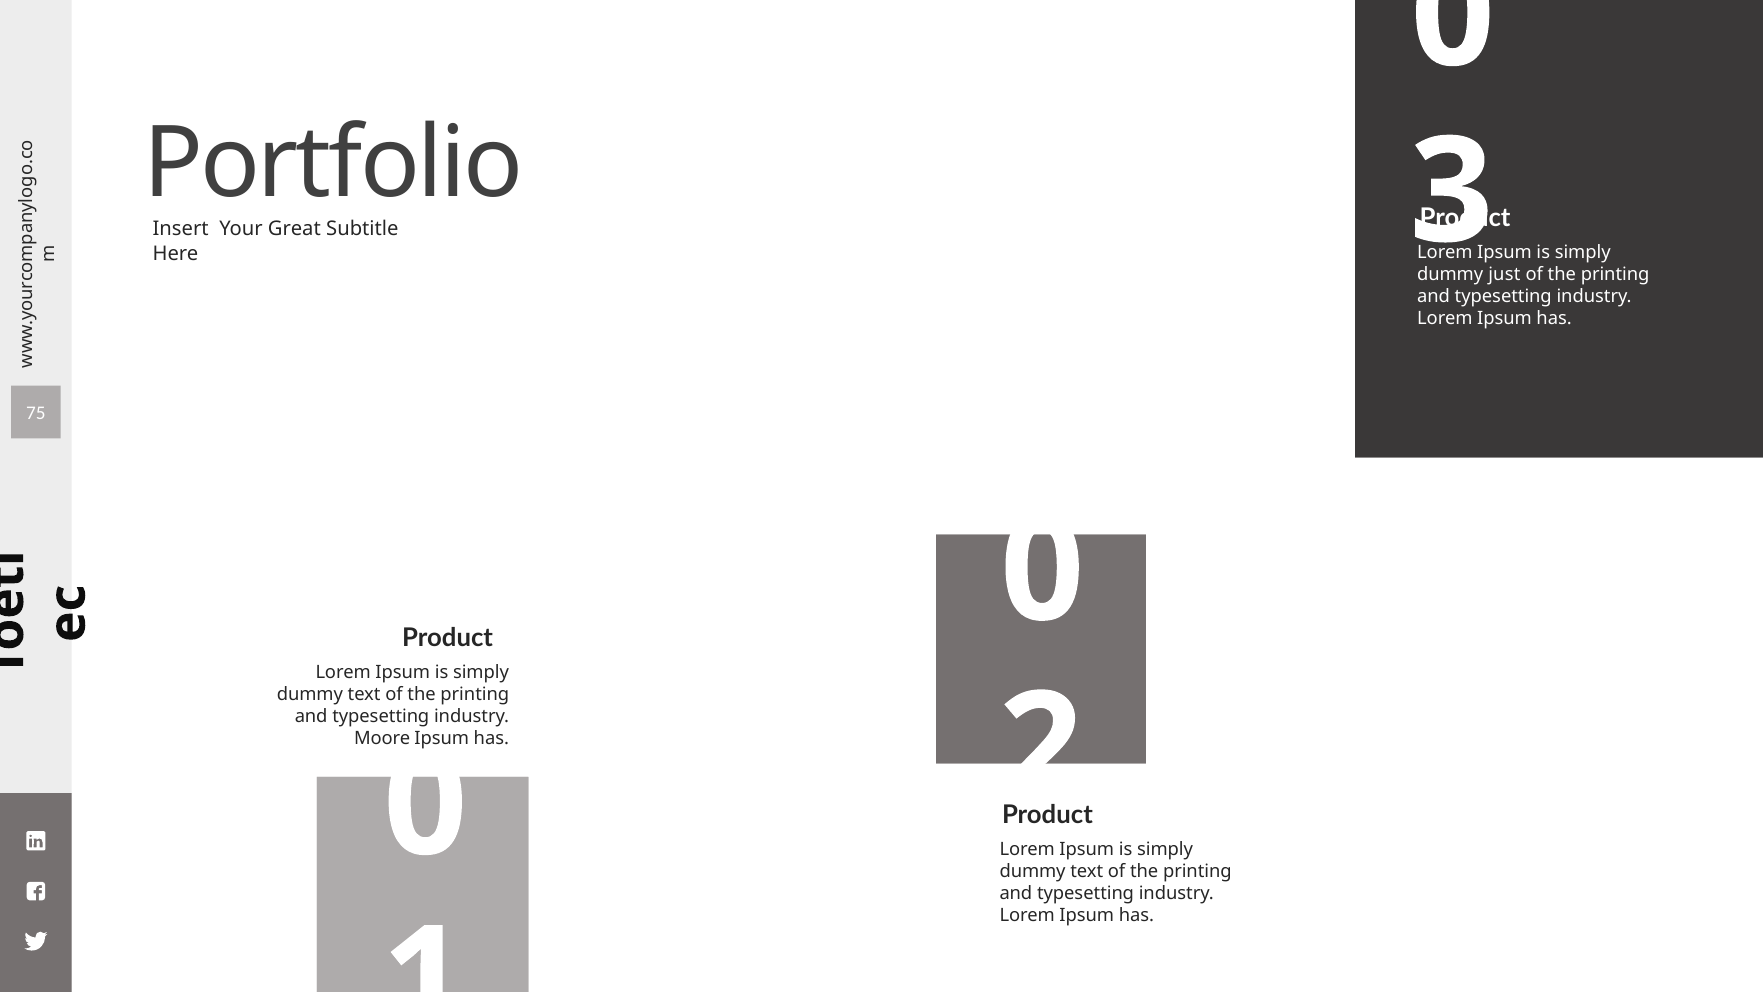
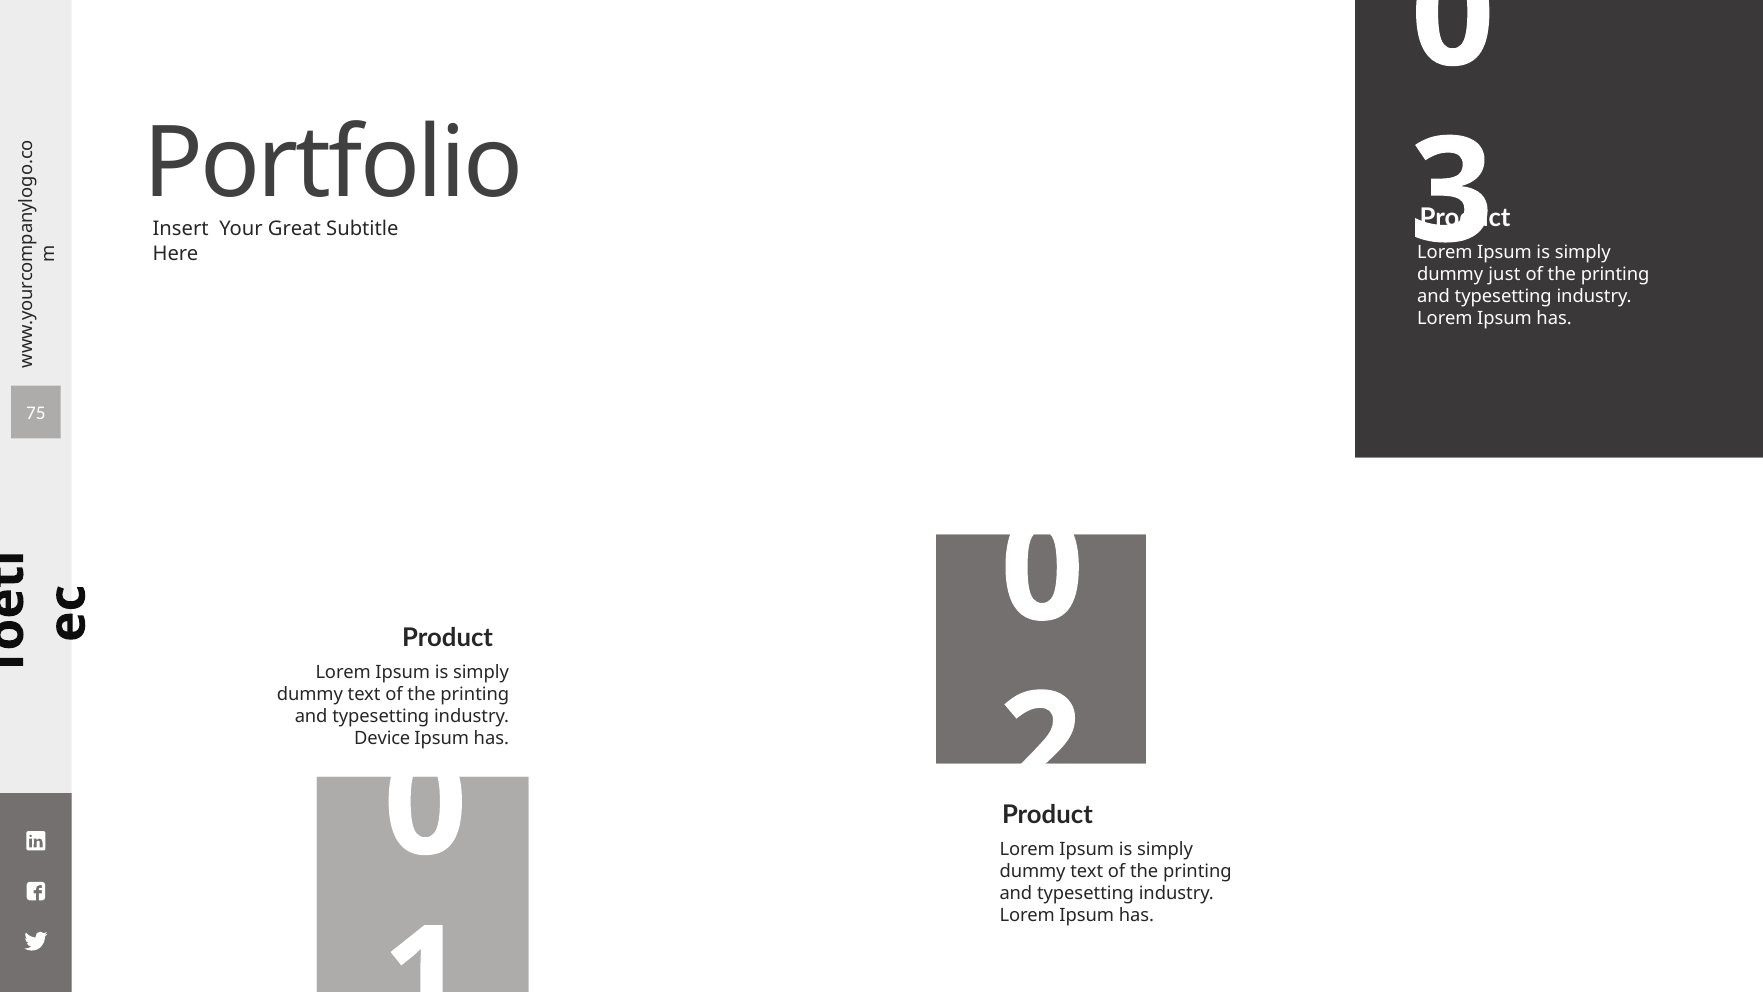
Moore: Moore -> Device
